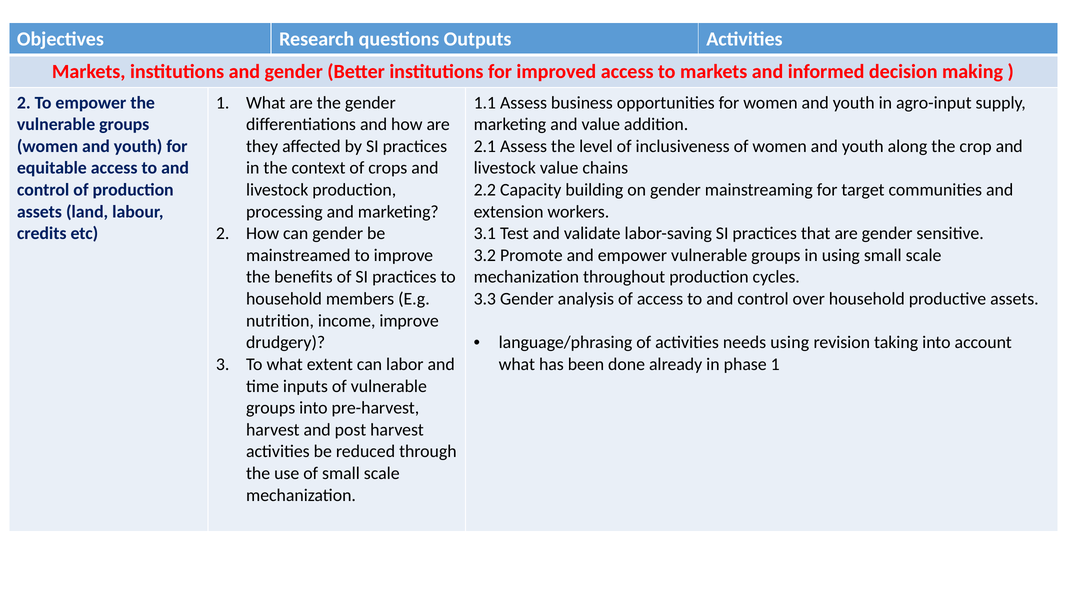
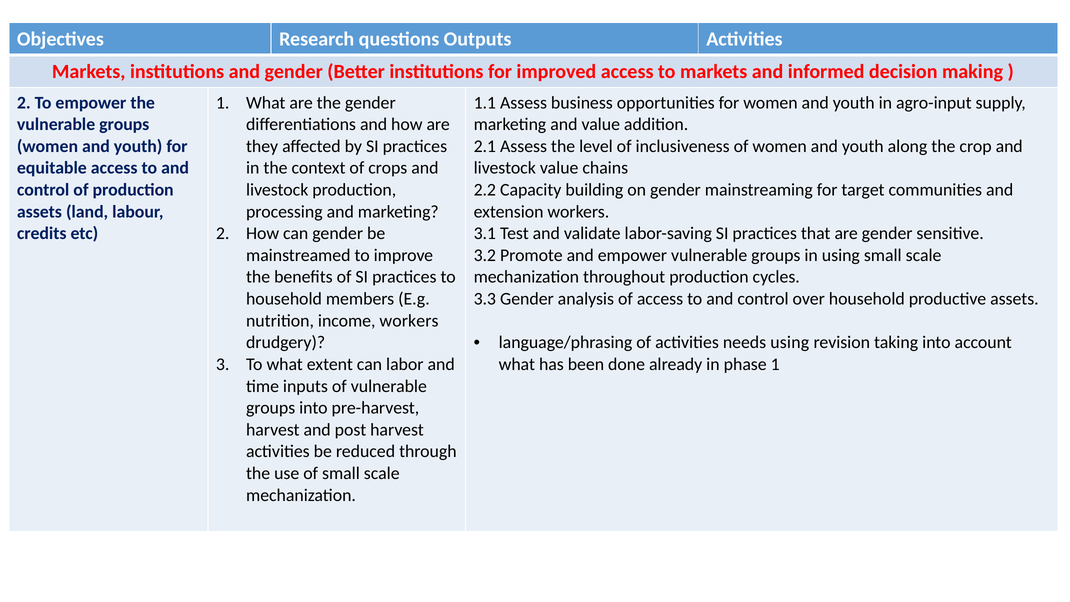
income improve: improve -> workers
